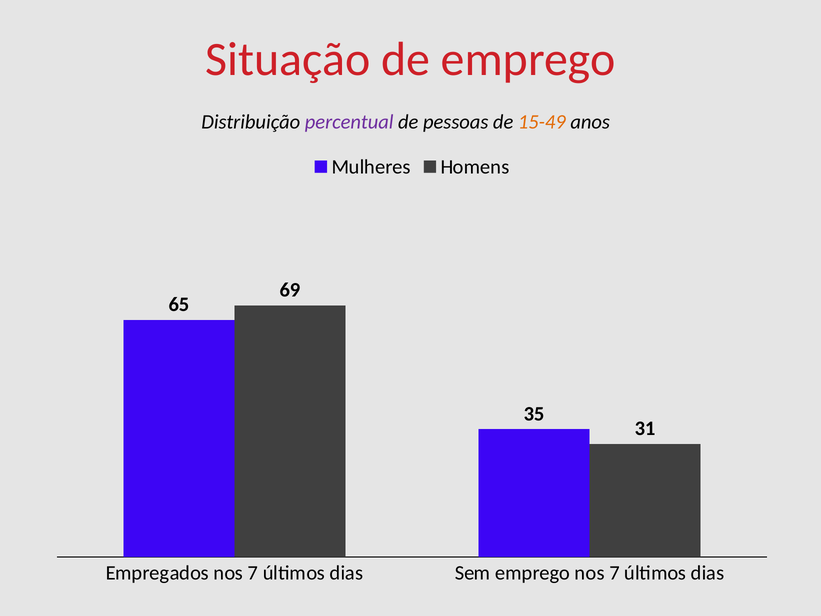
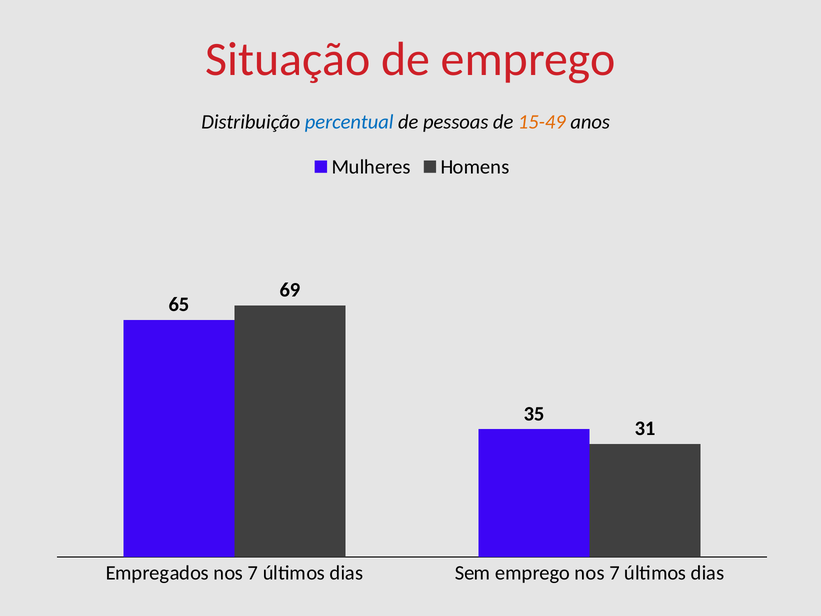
percentual colour: purple -> blue
